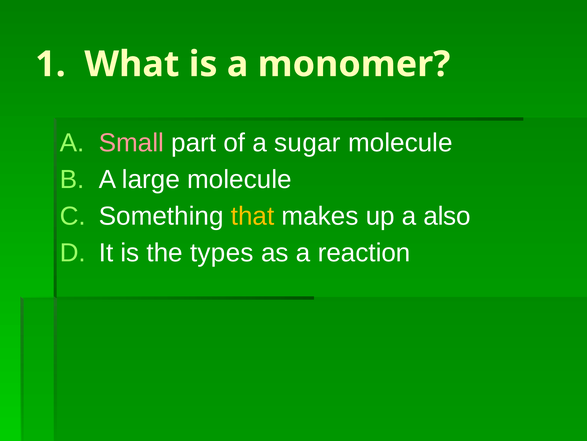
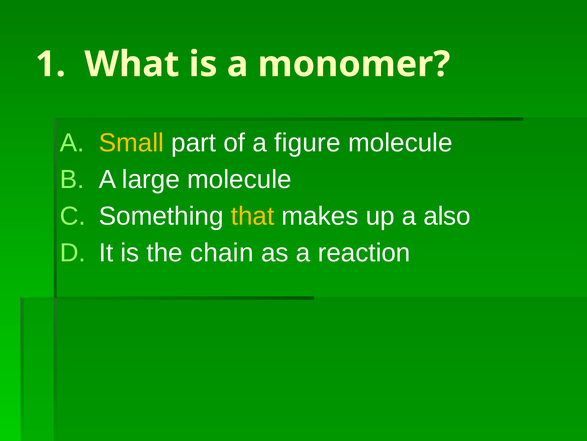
Small colour: pink -> yellow
sugar: sugar -> figure
types: types -> chain
